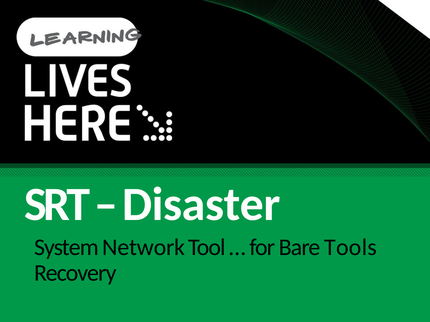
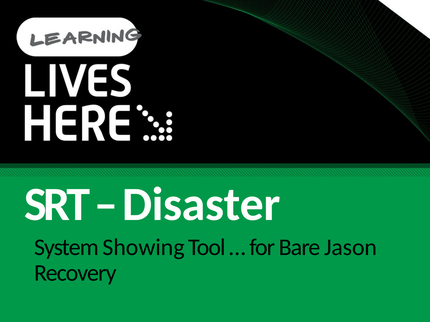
Network: Network -> Showing
Tools: Tools -> Jason
